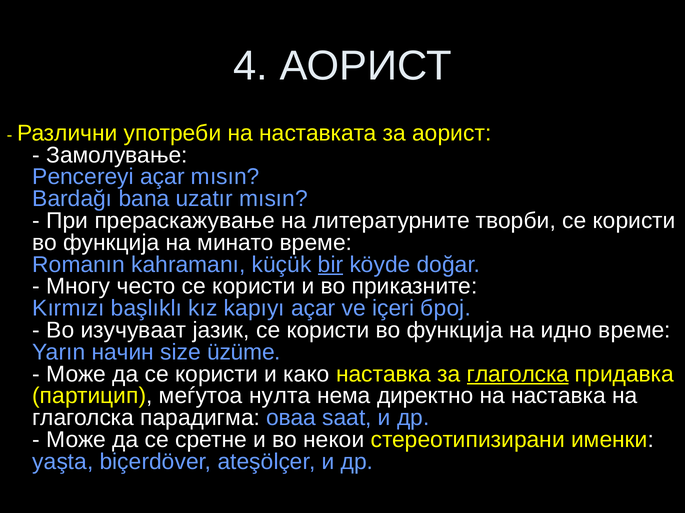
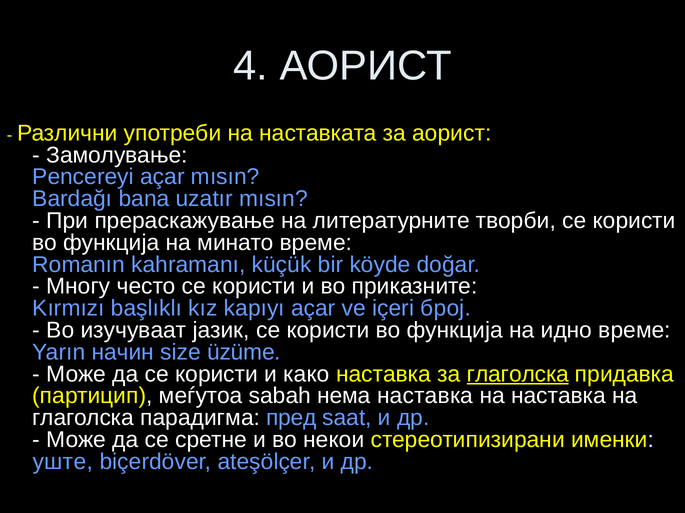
bir underline: present -> none
нулта: нулта -> sabah
нема директно: директно -> наставка
оваа: оваа -> пред
yaşta: yaşta -> уште
